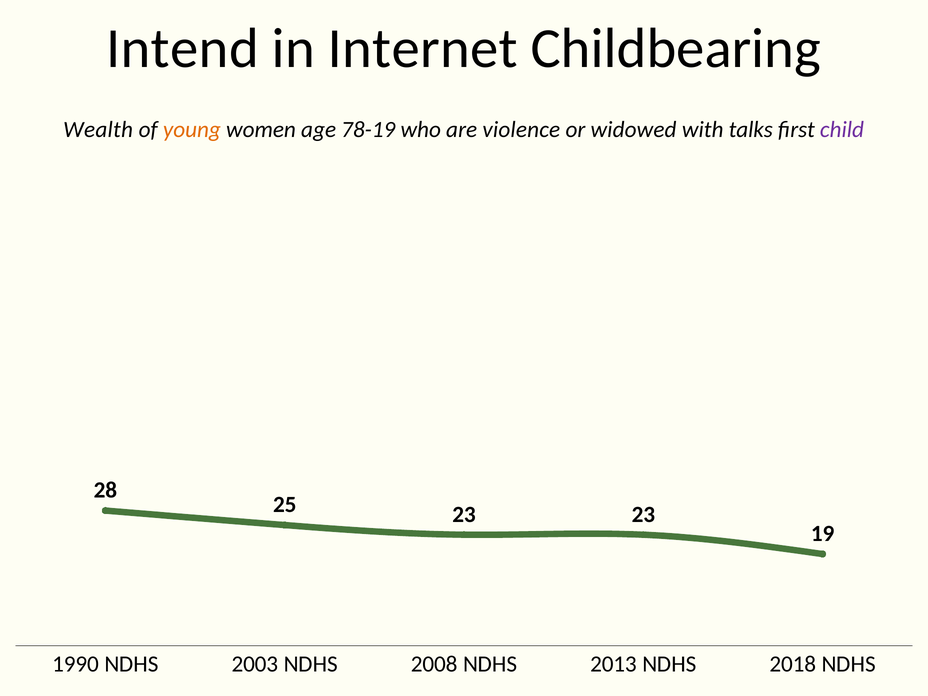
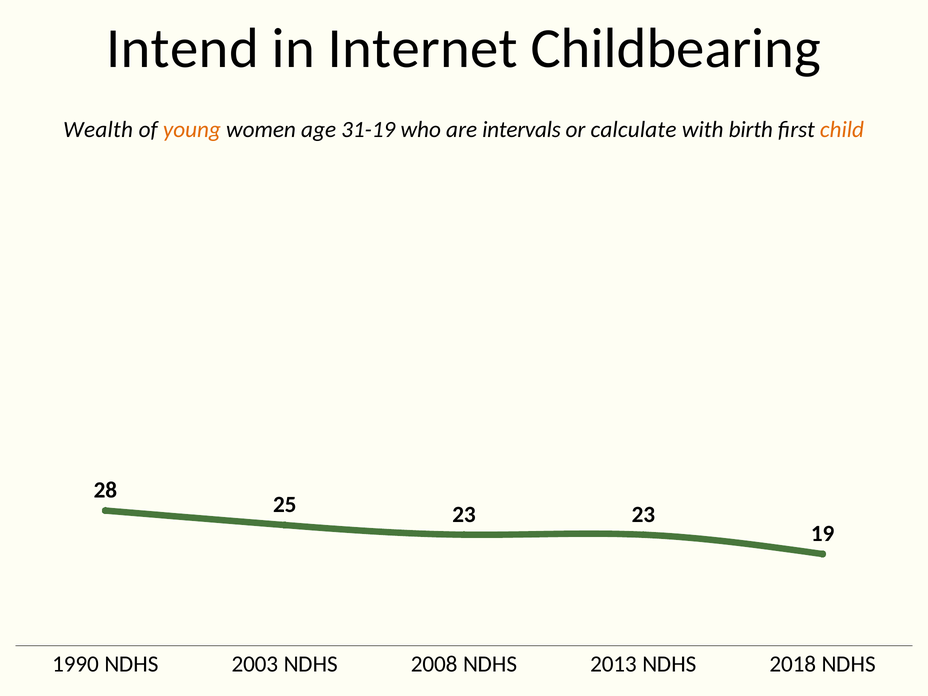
78-19: 78-19 -> 31-19
violence: violence -> intervals
widowed: widowed -> calculate
talks: talks -> birth
child colour: purple -> orange
